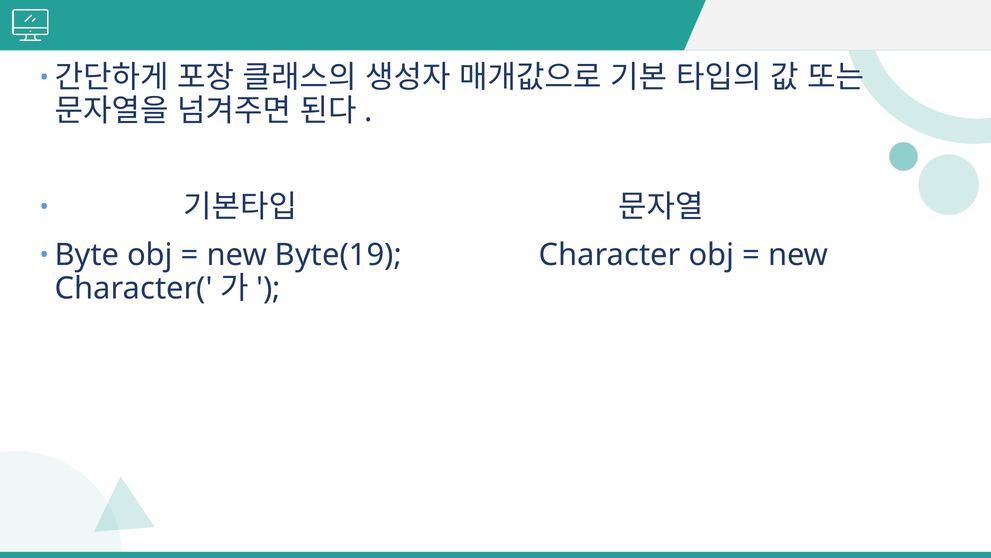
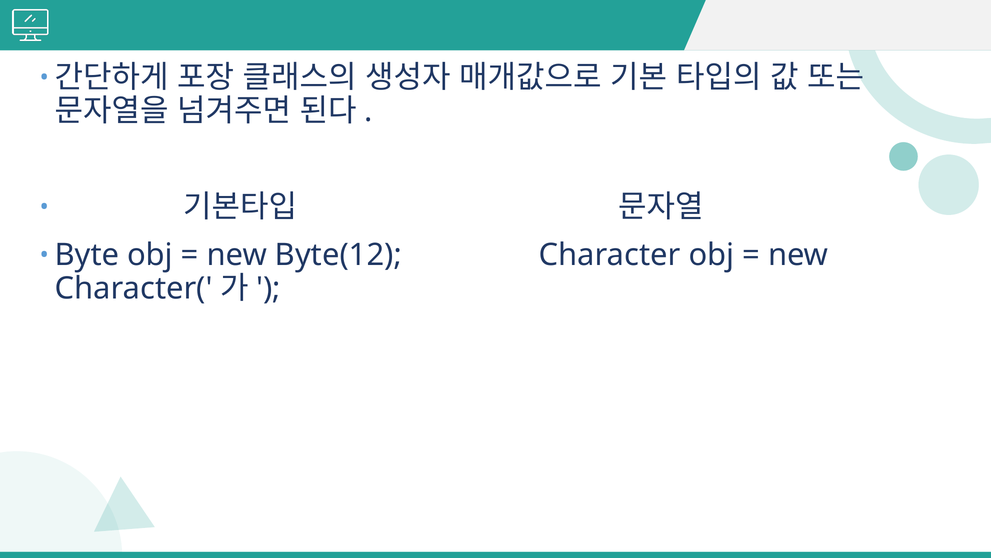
Byte(19: Byte(19 -> Byte(12
